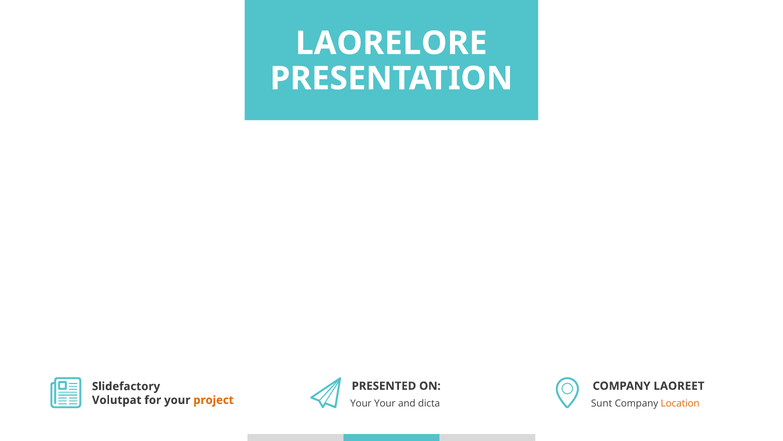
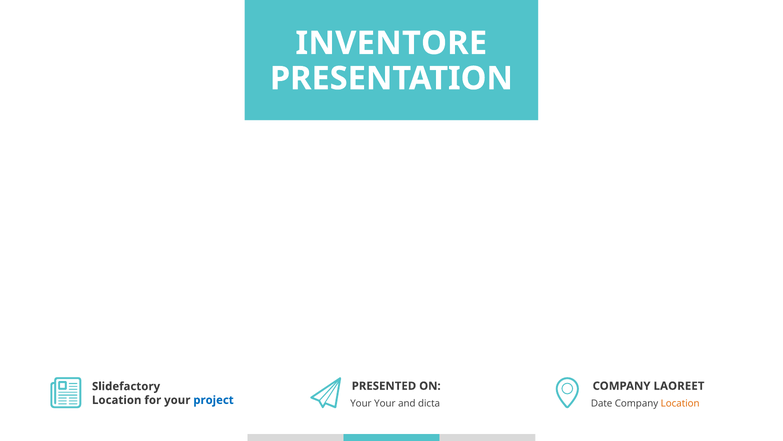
LAORELORE: LAORELORE -> INVENTORE
Volutpat at (117, 400): Volutpat -> Location
project colour: orange -> blue
Sunt: Sunt -> Date
